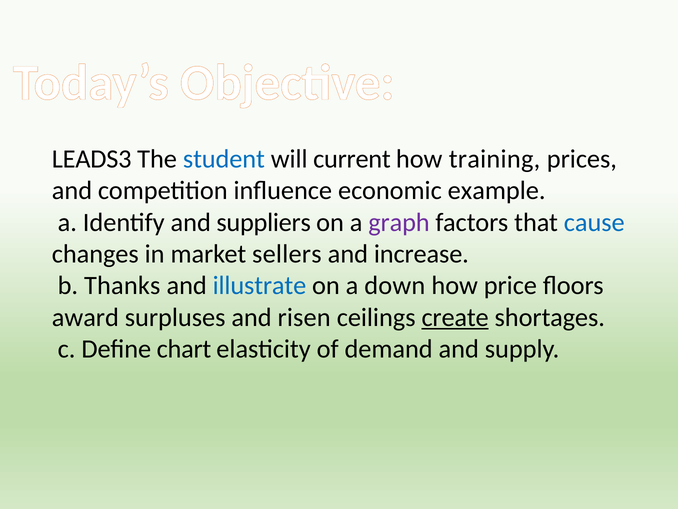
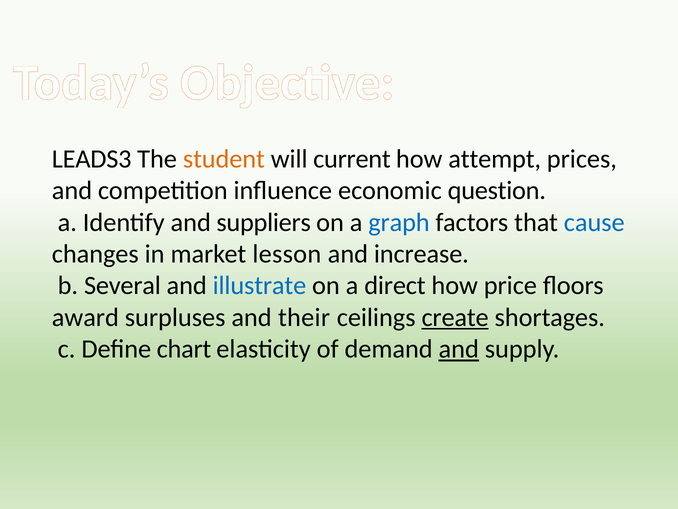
student colour: blue -> orange
training: training -> attempt
example: example -> question
graph colour: purple -> blue
sellers: sellers -> lesson
Thanks: Thanks -> Several
down: down -> direct
risen: risen -> their
and at (459, 349) underline: none -> present
